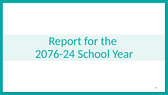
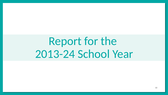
2076-24: 2076-24 -> 2013-24
